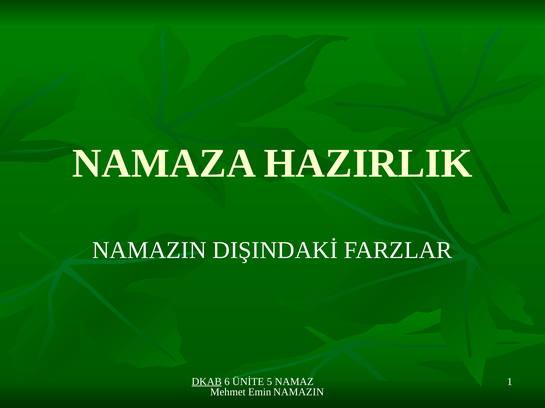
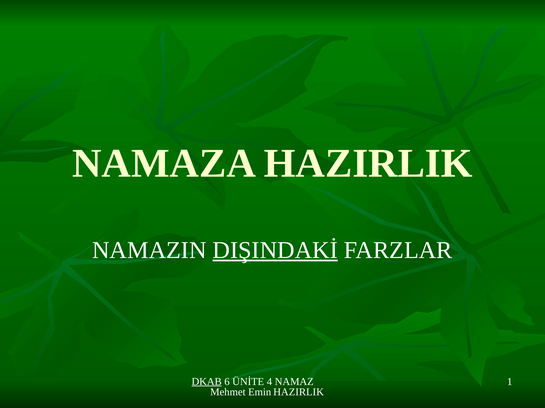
DIŞINDAKİ underline: none -> present
5: 5 -> 4
Emin NAMAZIN: NAMAZIN -> HAZIRLIK
